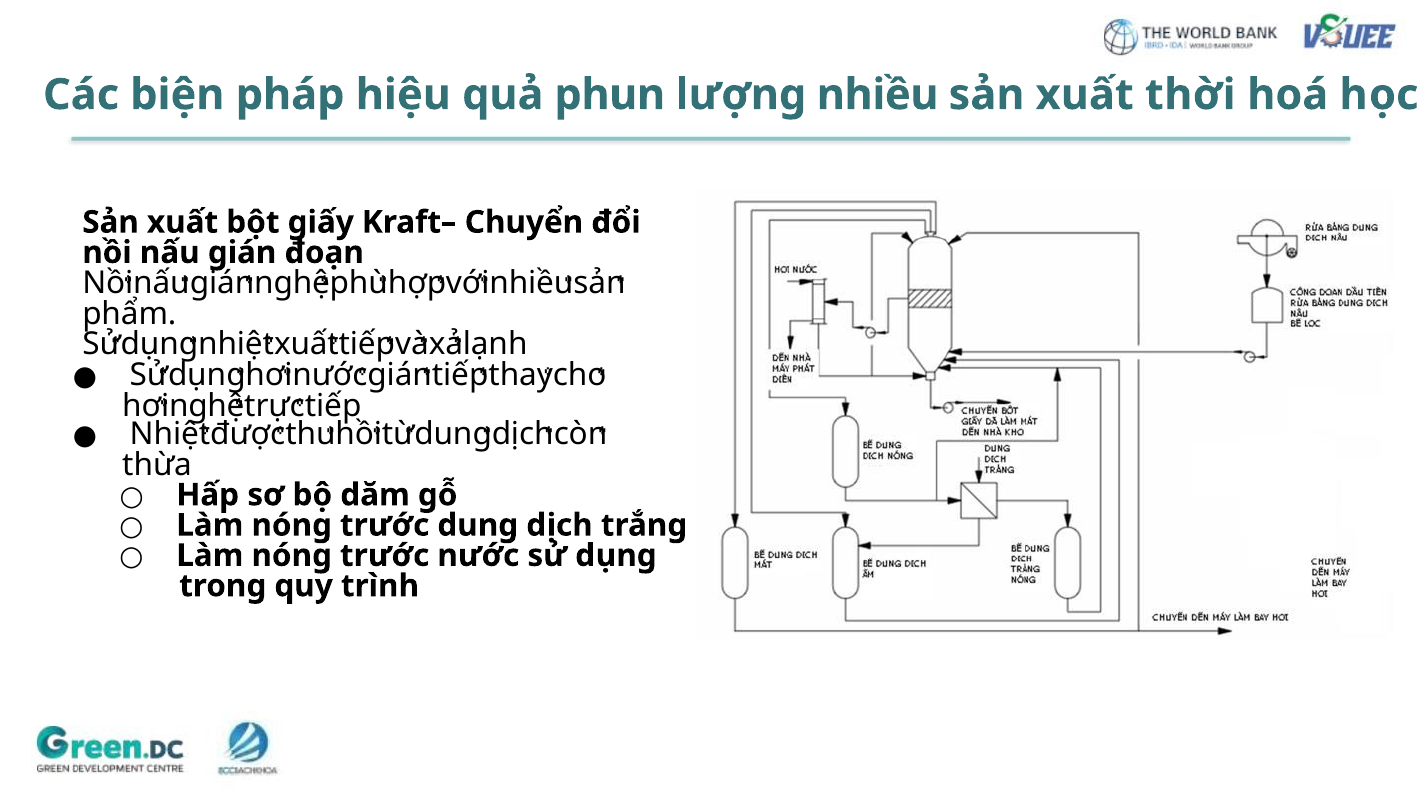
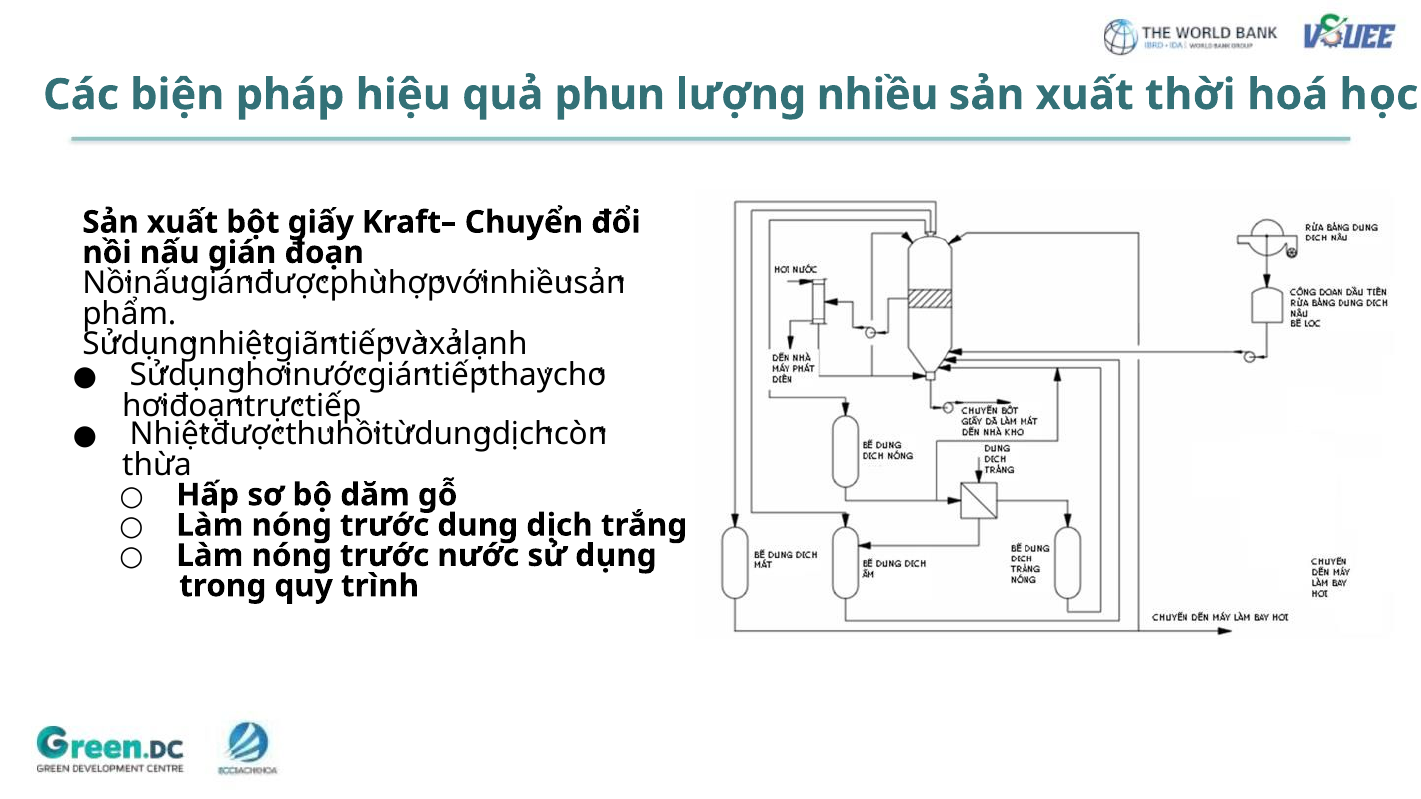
nghệ at (292, 283): nghệ -> được
xuất at (306, 345): xuất -> giãn
nghệ at (207, 406): nghệ -> đoạn
